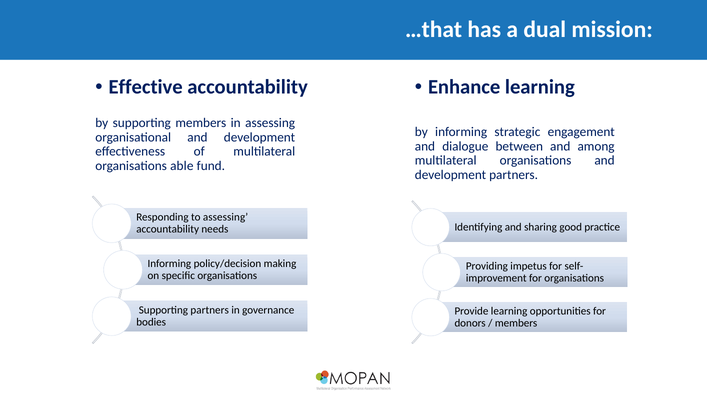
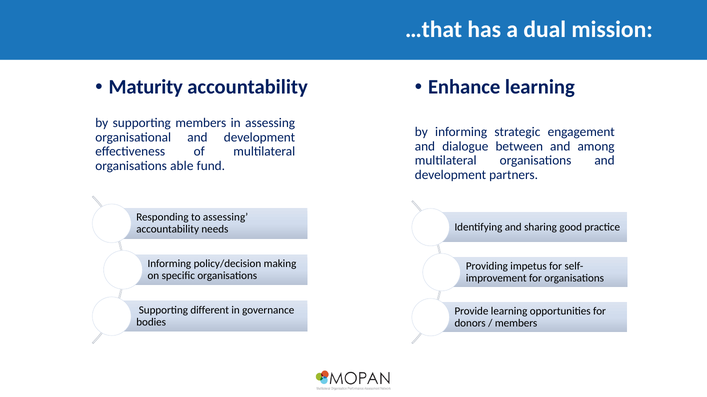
Effective: Effective -> Maturity
Supporting partners: partners -> different
